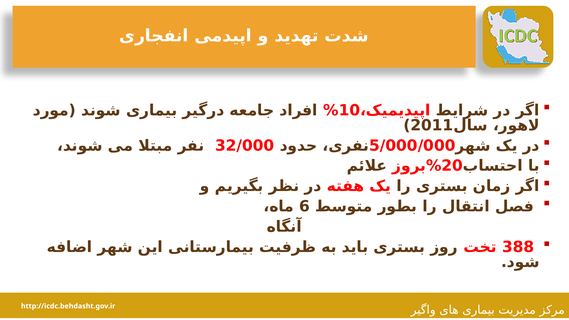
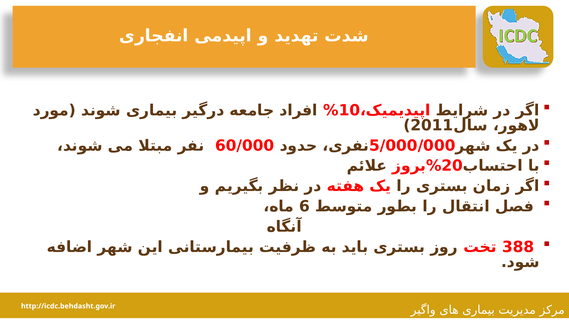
32/000: 32/000 -> 60/000
